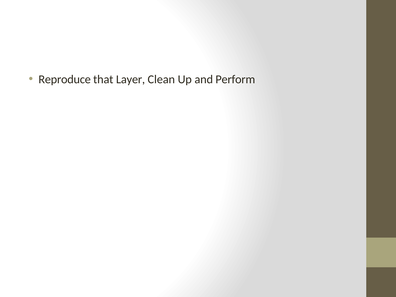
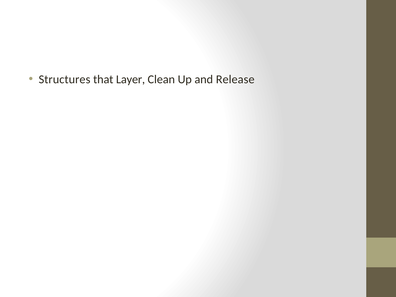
Reproduce: Reproduce -> Structures
Perform: Perform -> Release
